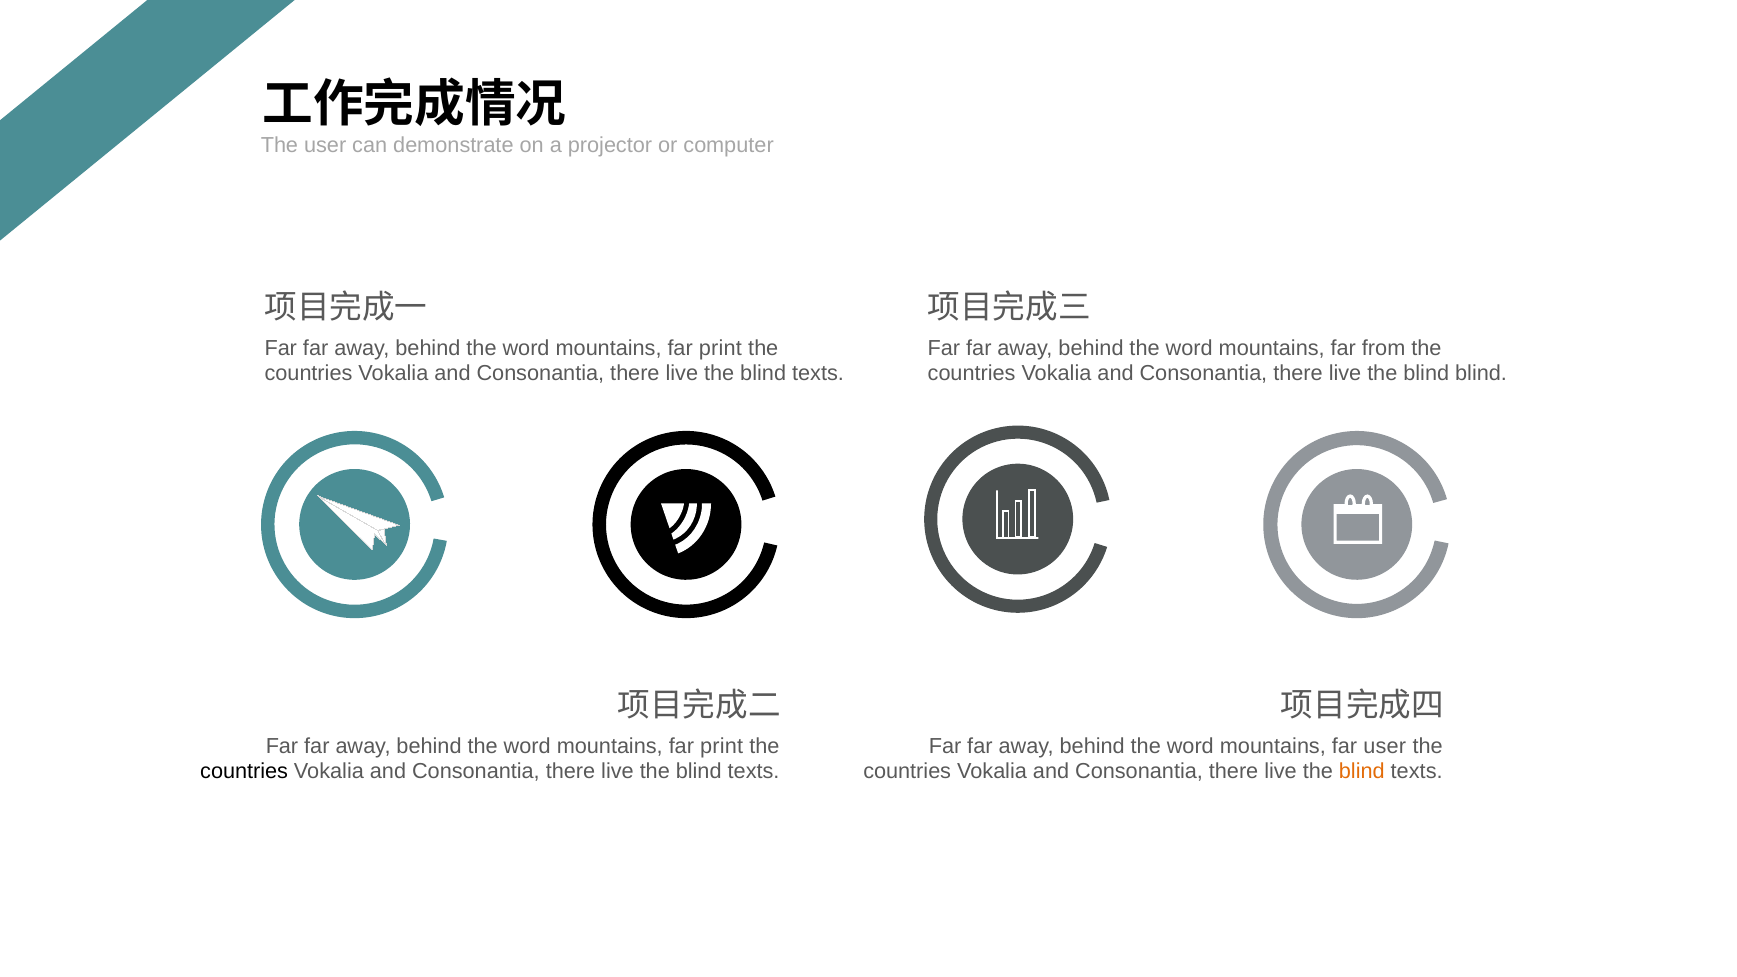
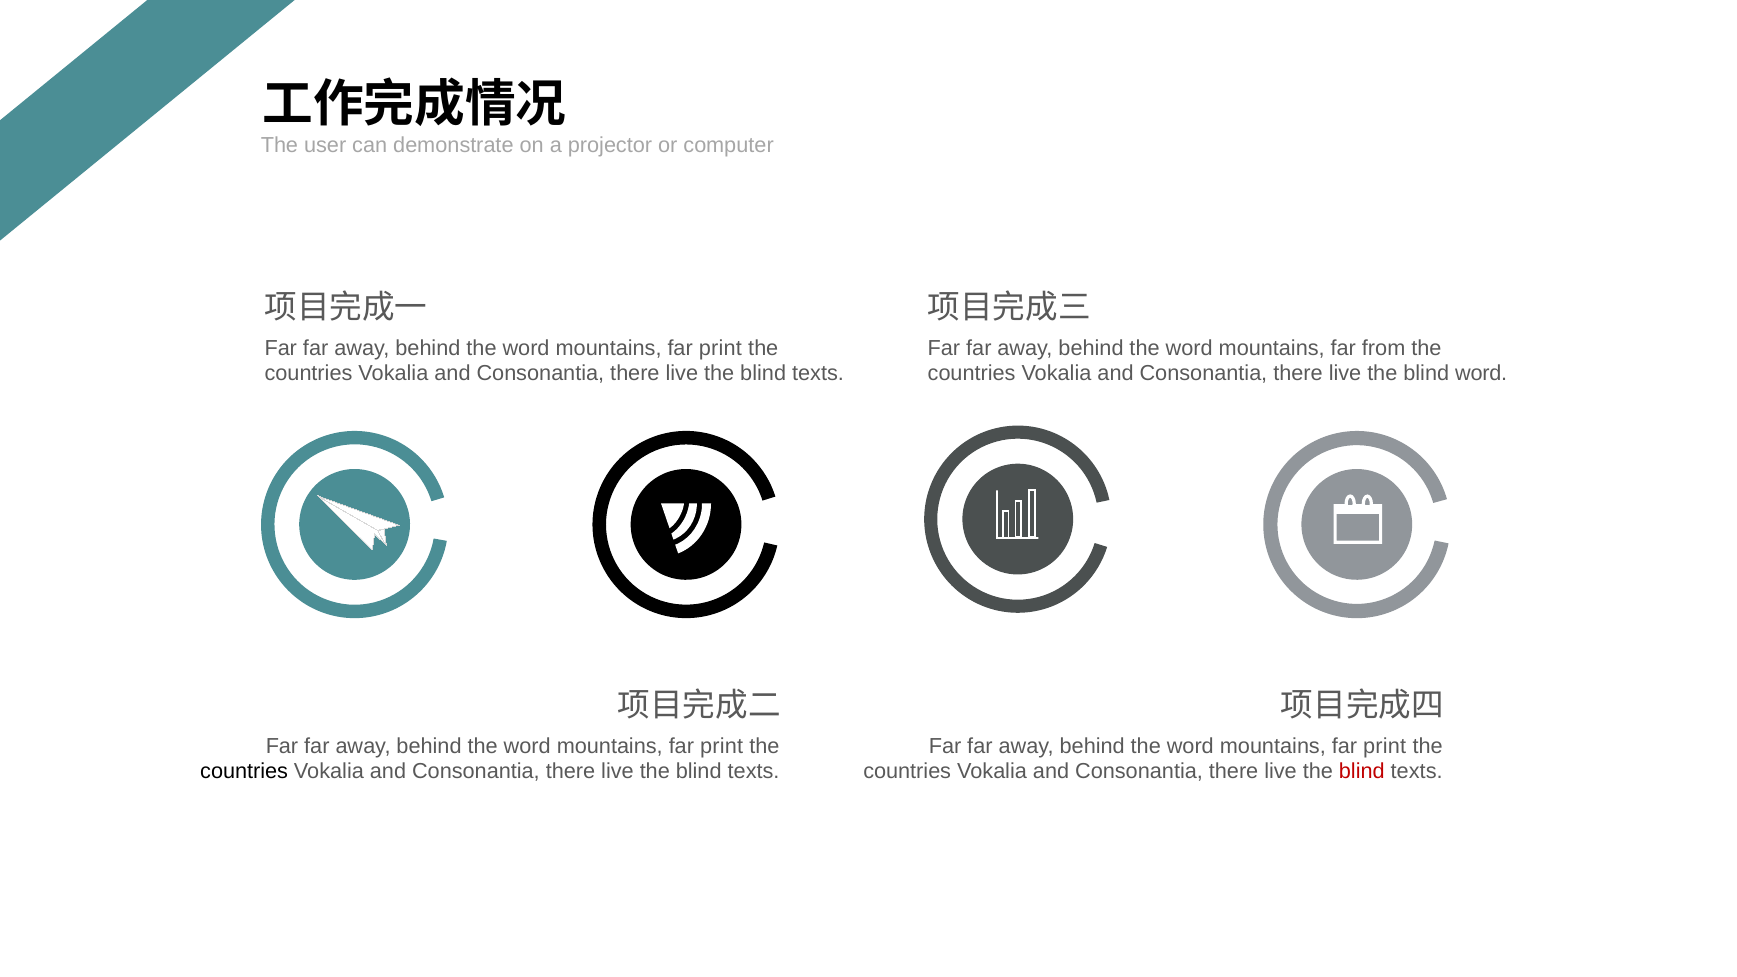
blind blind: blind -> word
user at (1385, 747): user -> print
blind at (1362, 772) colour: orange -> red
